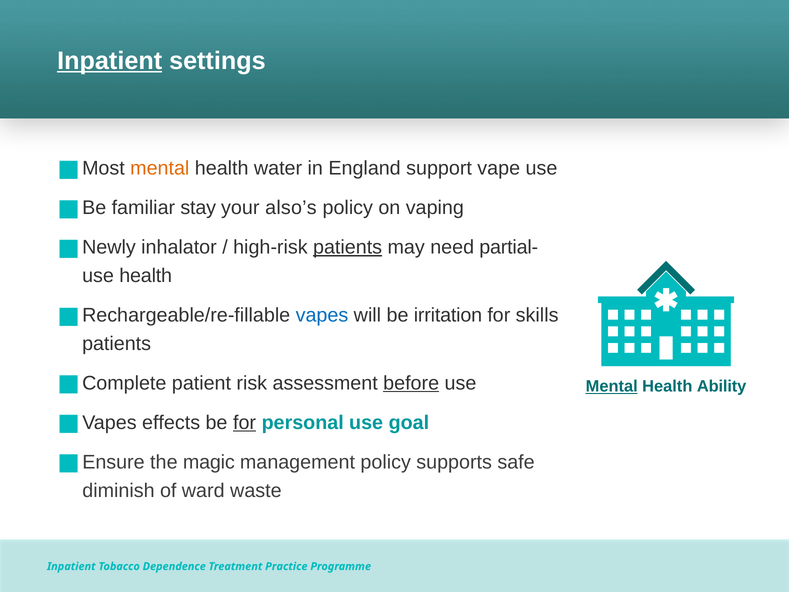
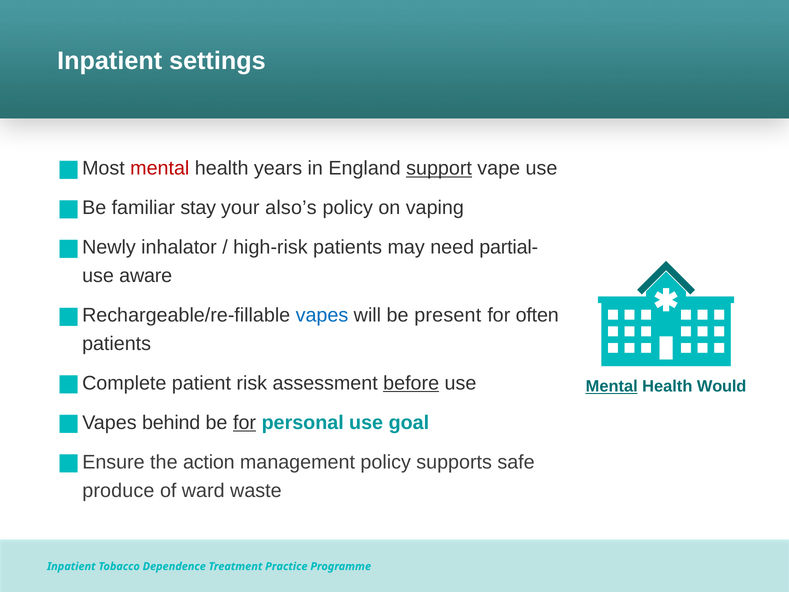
Inpatient at (110, 61) underline: present -> none
mental at (160, 168) colour: orange -> red
water: water -> years
support underline: none -> present
patients at (348, 247) underline: present -> none
use health: health -> aware
irritation: irritation -> present
skills: skills -> often
Ability: Ability -> Would
effects: effects -> behind
magic: magic -> action
diminish: diminish -> produce
